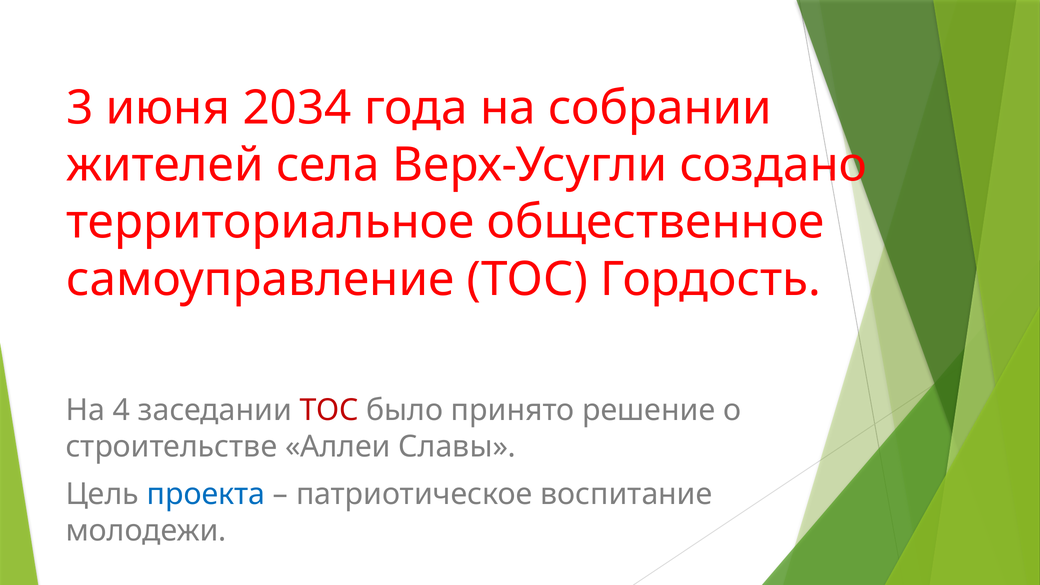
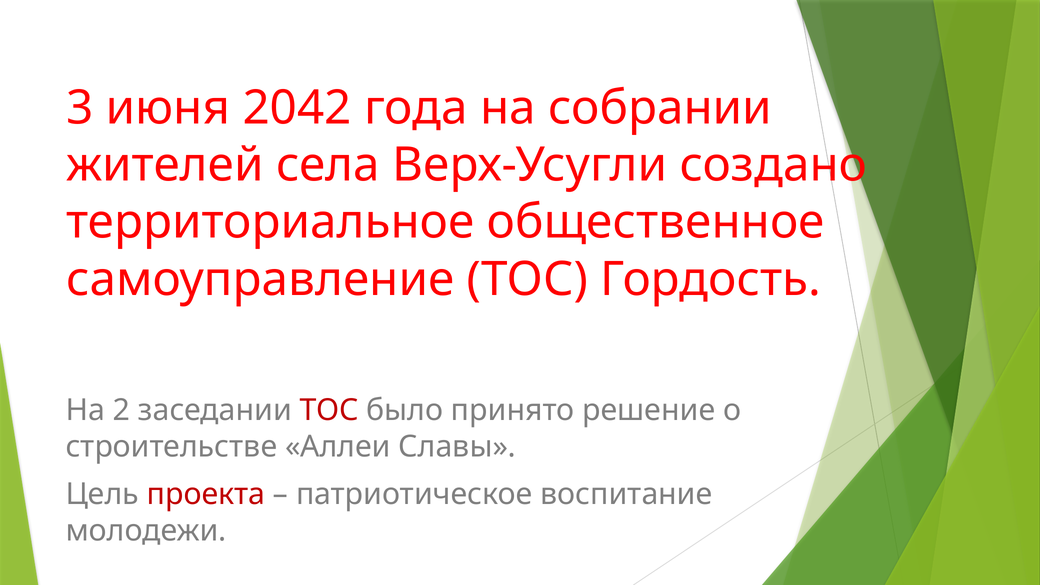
2034: 2034 -> 2042
4: 4 -> 2
проекта colour: blue -> red
